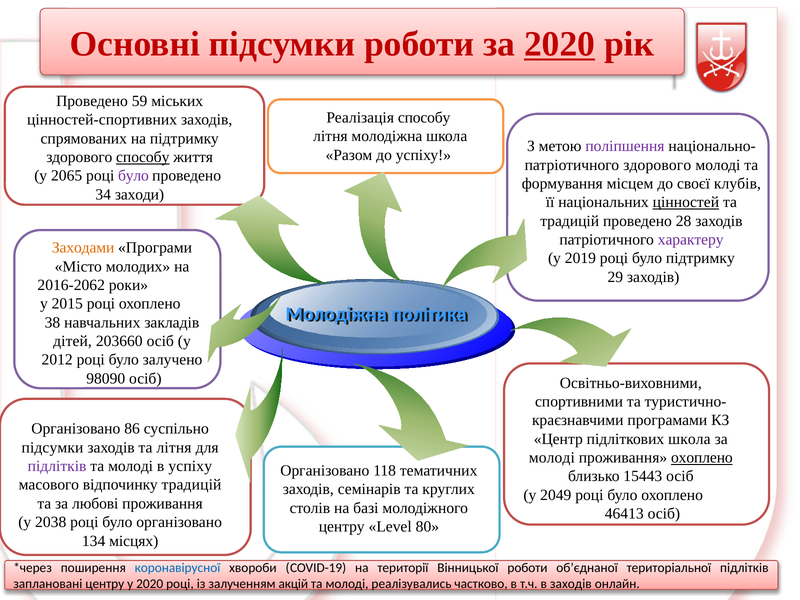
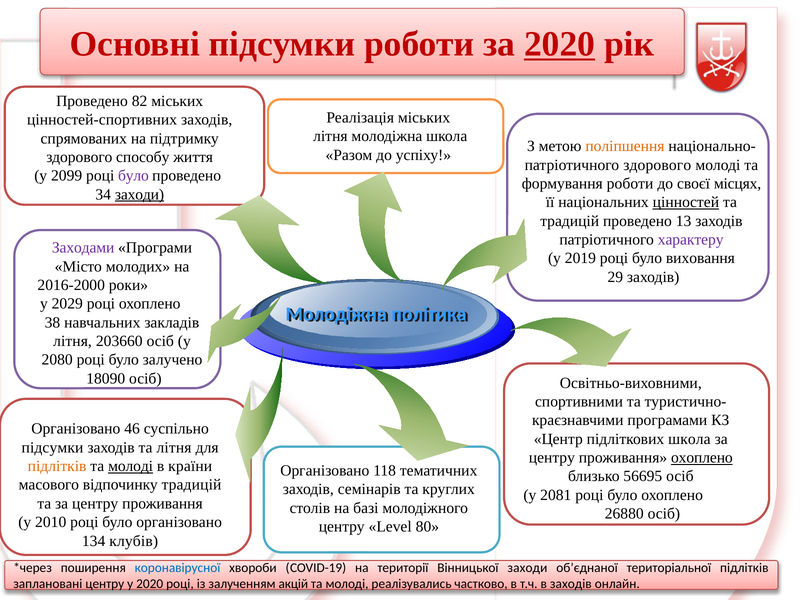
59: 59 -> 82
Реалізація способу: способу -> міських
поліпшення colour: purple -> orange
способу at (143, 157) underline: present -> none
2065: 2065 -> 2099
місцем at (630, 184): місцем -> роботи
клубів: клубів -> місцях
заходи at (140, 194) underline: none -> present
28: 28 -> 13
Заходами colour: orange -> purple
підтримку at (700, 258): підтримку -> виховання
2016-2062: 2016-2062 -> 2016-2000
2015: 2015 -> 2029
дітей at (73, 341): дітей -> літня
2012: 2012 -> 2080
98090: 98090 -> 18090
86: 86 -> 46
молоді at (552, 458): молоді -> центру
підлітків at (57, 466) colour: purple -> orange
молоді at (131, 466) underline: none -> present
в успіху: успіху -> країни
15443: 15443 -> 56695
2049: 2049 -> 2081
та за любові: любові -> центру
46413: 46413 -> 26880
2038: 2038 -> 2010
місцях: місцях -> клубів
Вінницької роботи: роботи -> заходи
